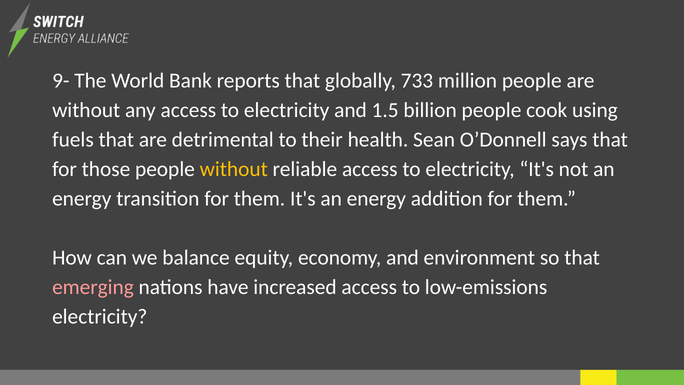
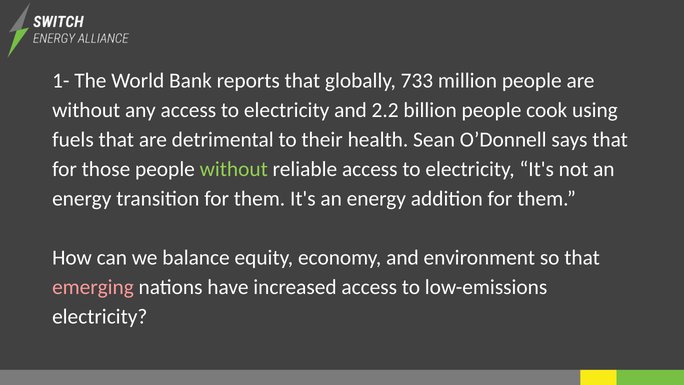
9-: 9- -> 1-
1.5: 1.5 -> 2.2
without at (234, 169) colour: yellow -> light green
